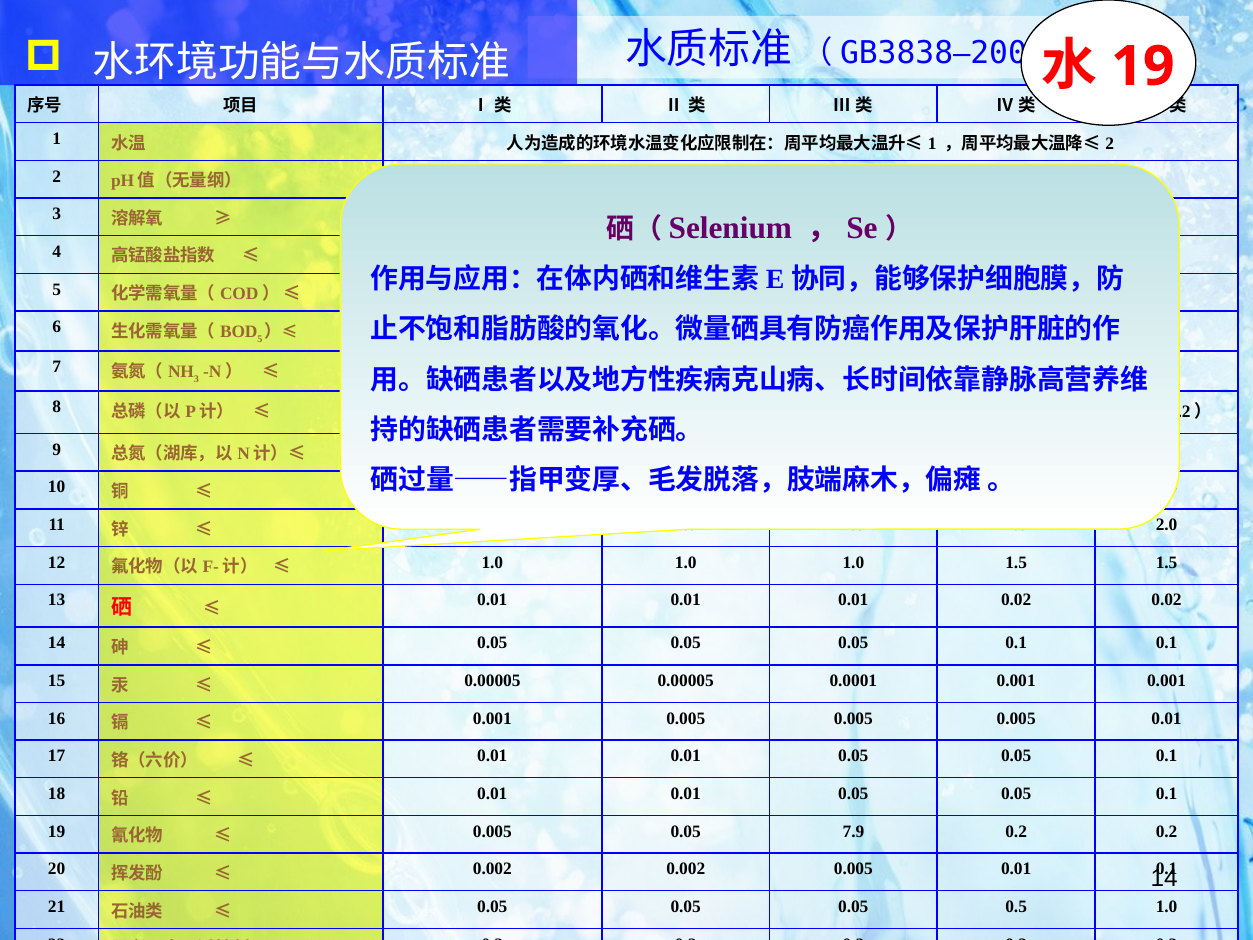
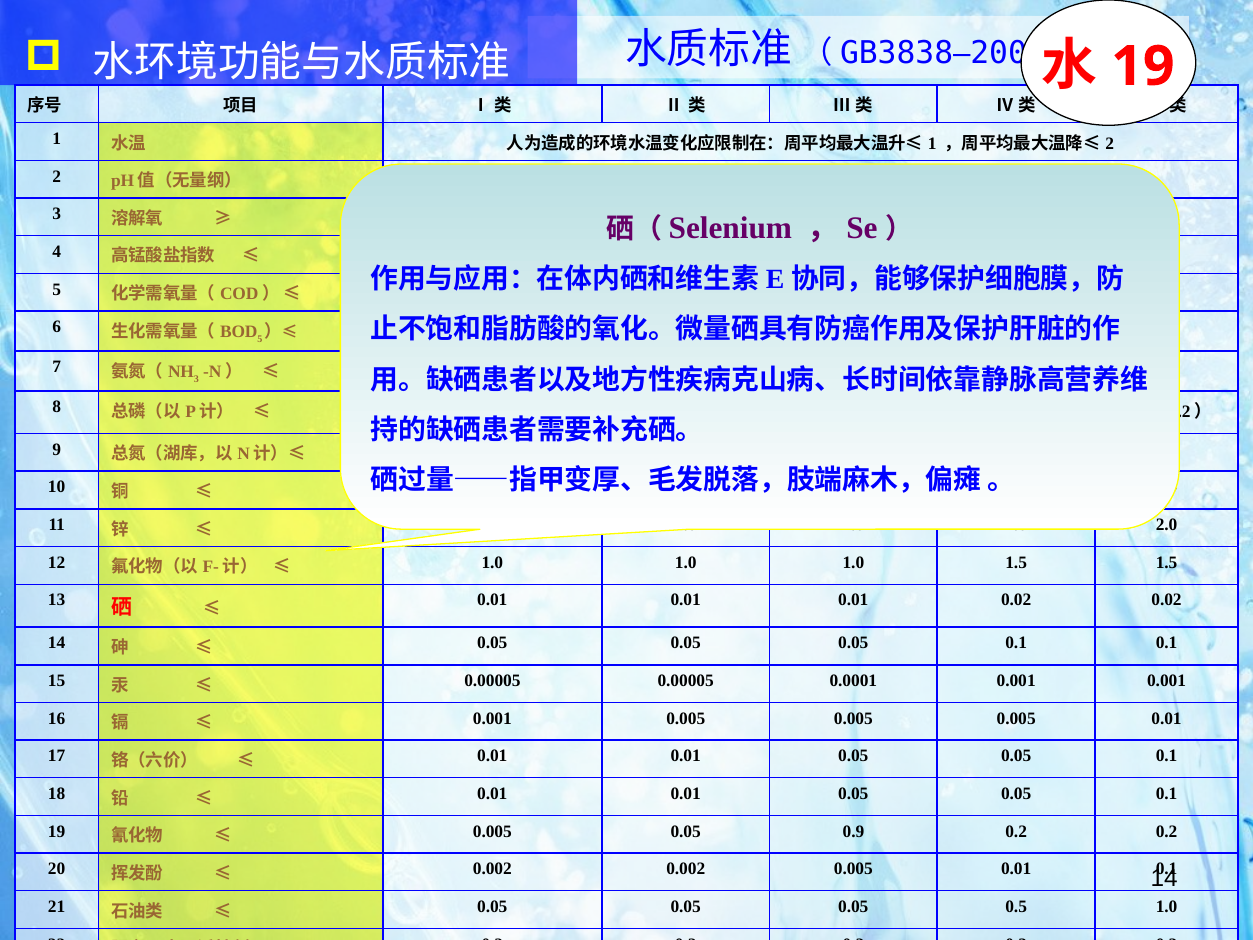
7.9: 7.9 -> 0.9
